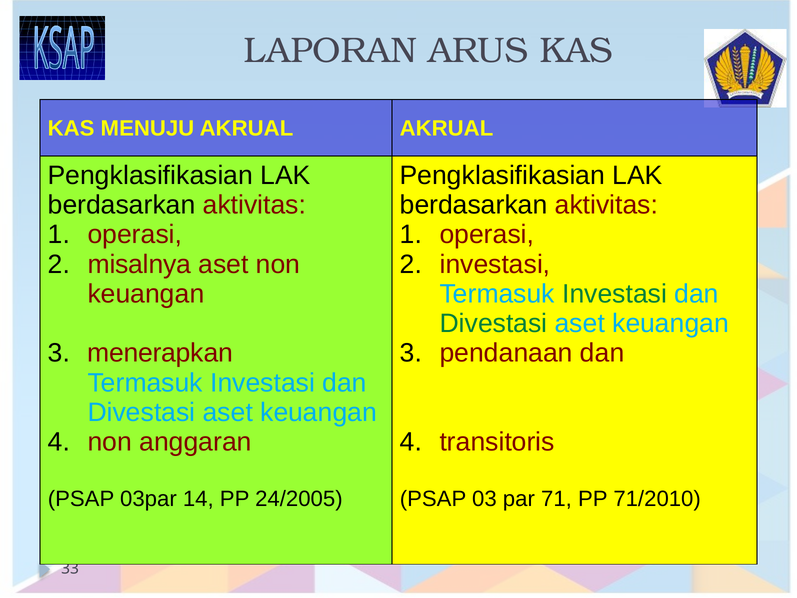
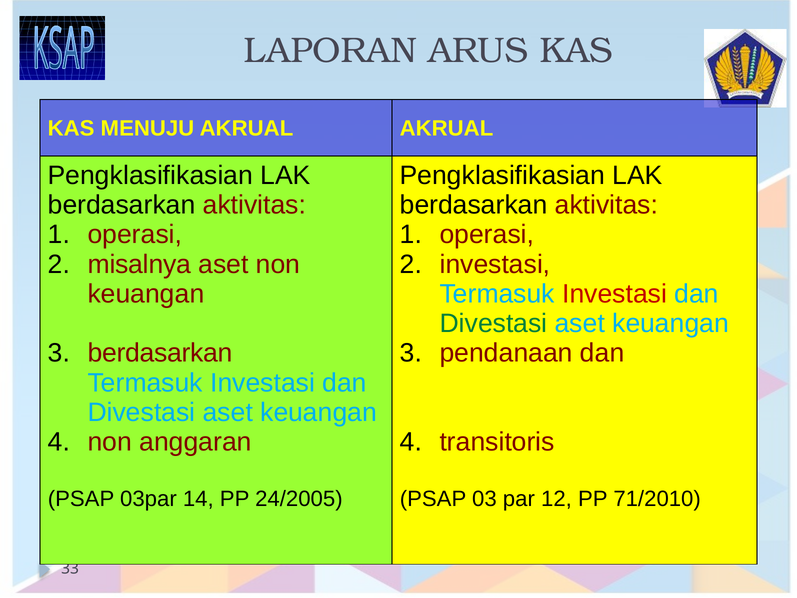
Investasi at (615, 294) colour: green -> red
menerapkan at (160, 353): menerapkan -> berdasarkan
71: 71 -> 12
